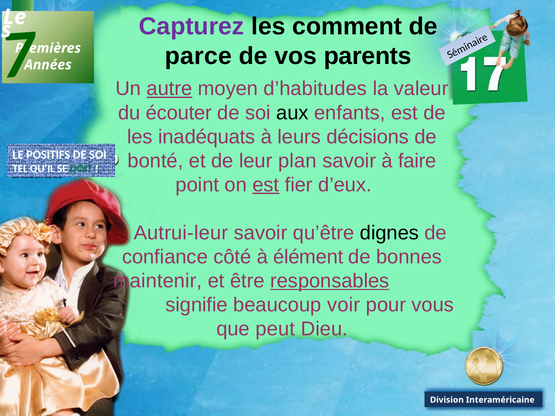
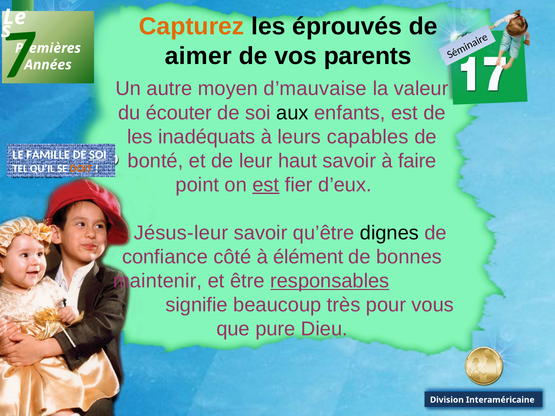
Capturez colour: purple -> orange
comment: comment -> éprouvés
parce: parce -> aimer
autre underline: present -> none
d’habitudes: d’habitudes -> d’mauvaise
décisions: décisions -> capables
POSITIFS: POSITIFS -> FAMILLE
SOI at (98, 155) underline: none -> present
plan: plan -> haut
DOIT colour: green -> orange
Autrui-leur: Autrui-leur -> Jésus-leur
voir: voir -> très
peut: peut -> pure
